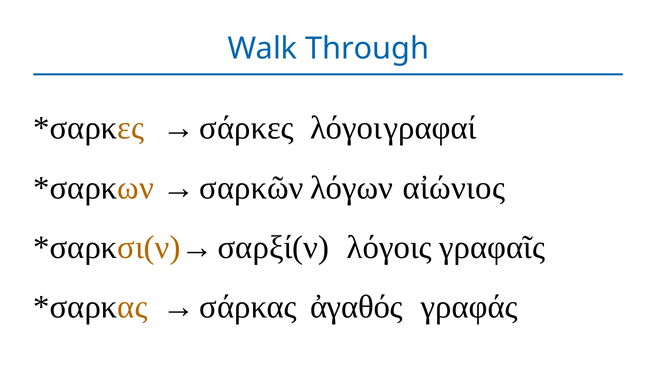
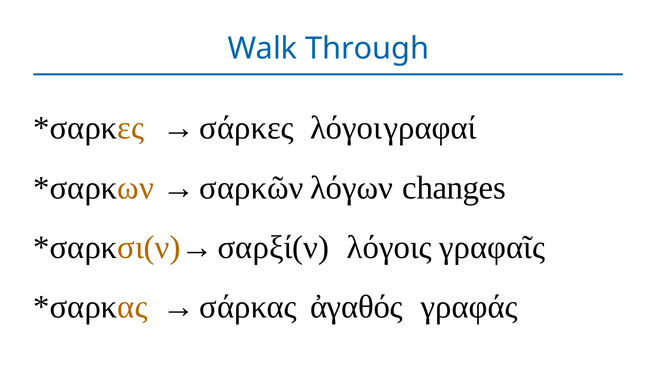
αἰώνιος: αἰώνιος -> changes
